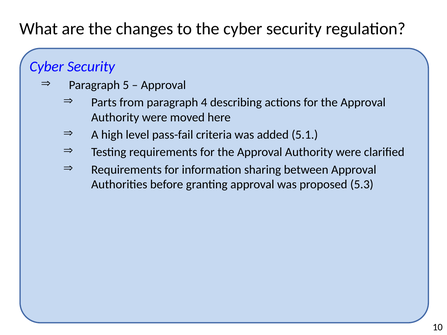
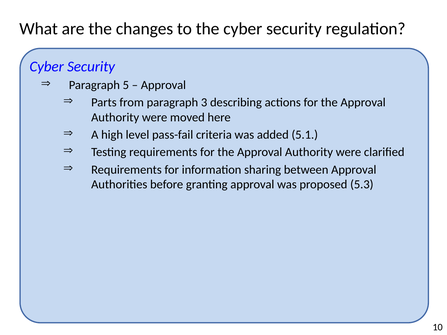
4: 4 -> 3
